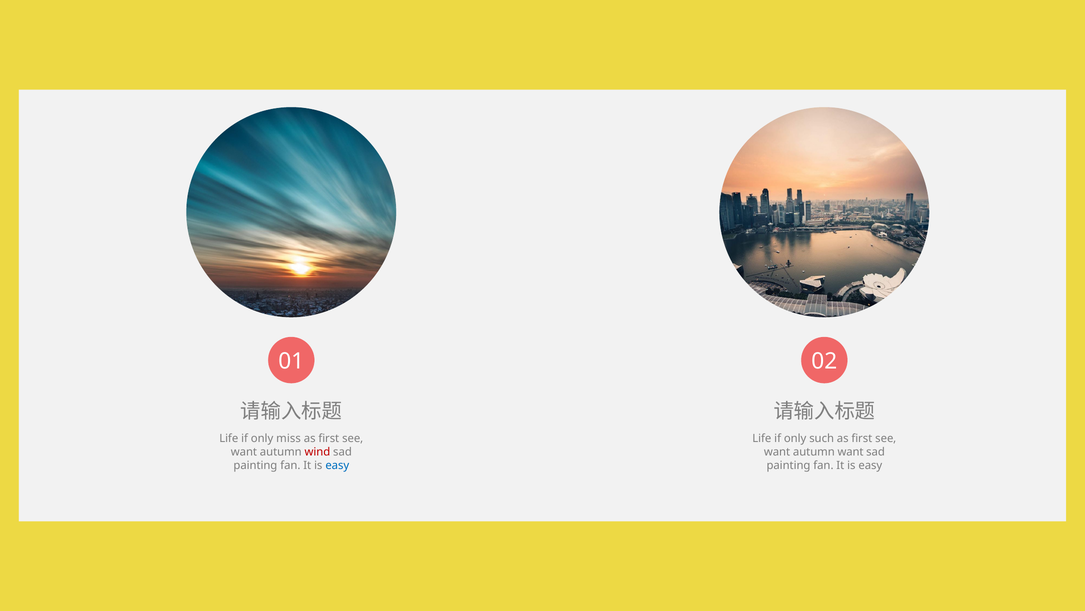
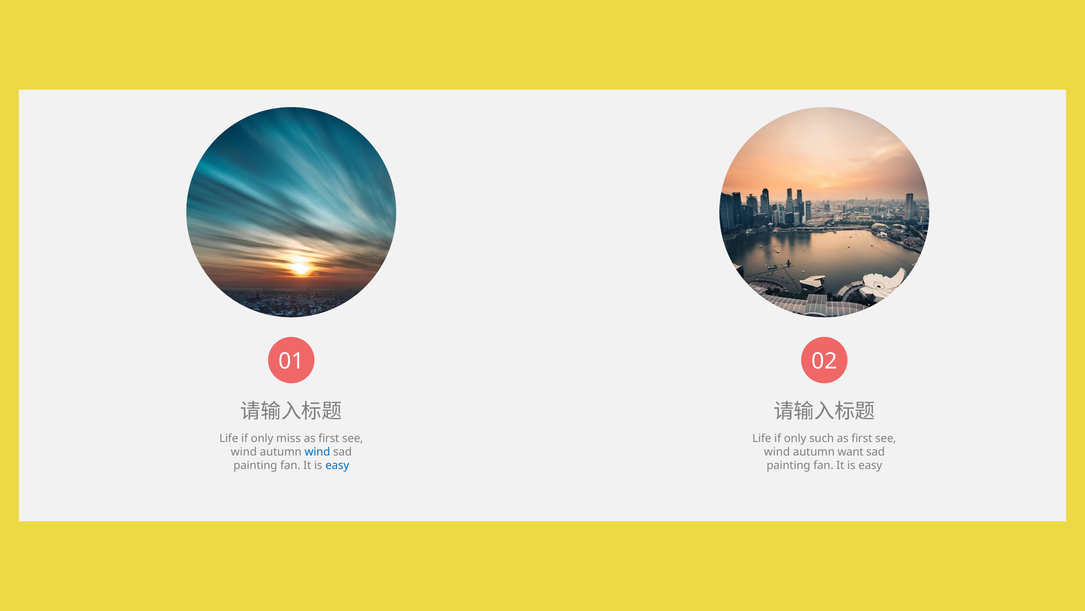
want at (244, 452): want -> wind
wind at (317, 452) colour: red -> blue
want at (777, 452): want -> wind
